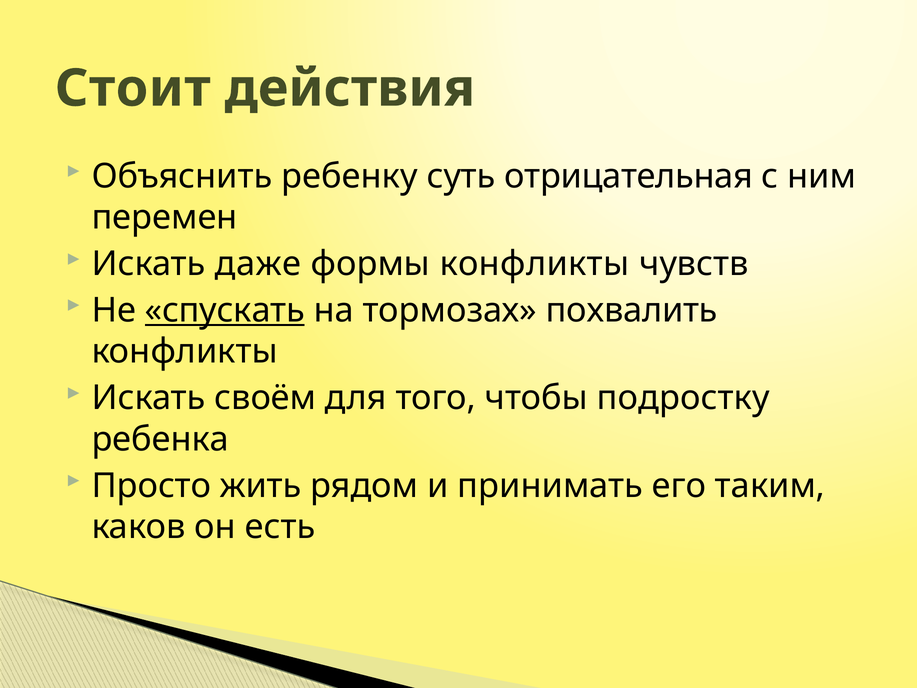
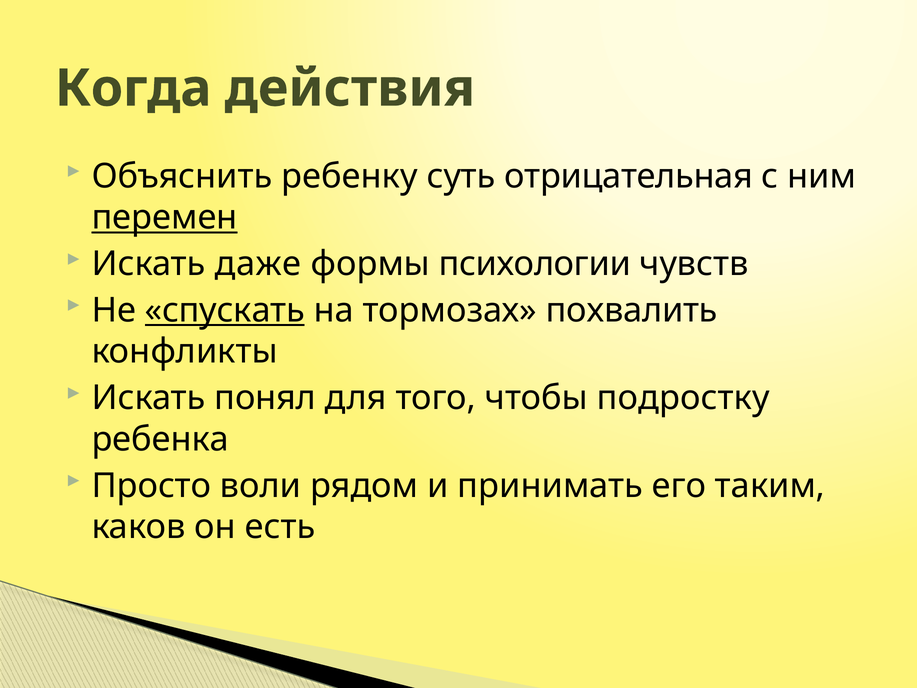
Стоит: Стоит -> Когда
перемен underline: none -> present
формы конфликты: конфликты -> психологии
своём: своём -> понял
жить: жить -> воли
